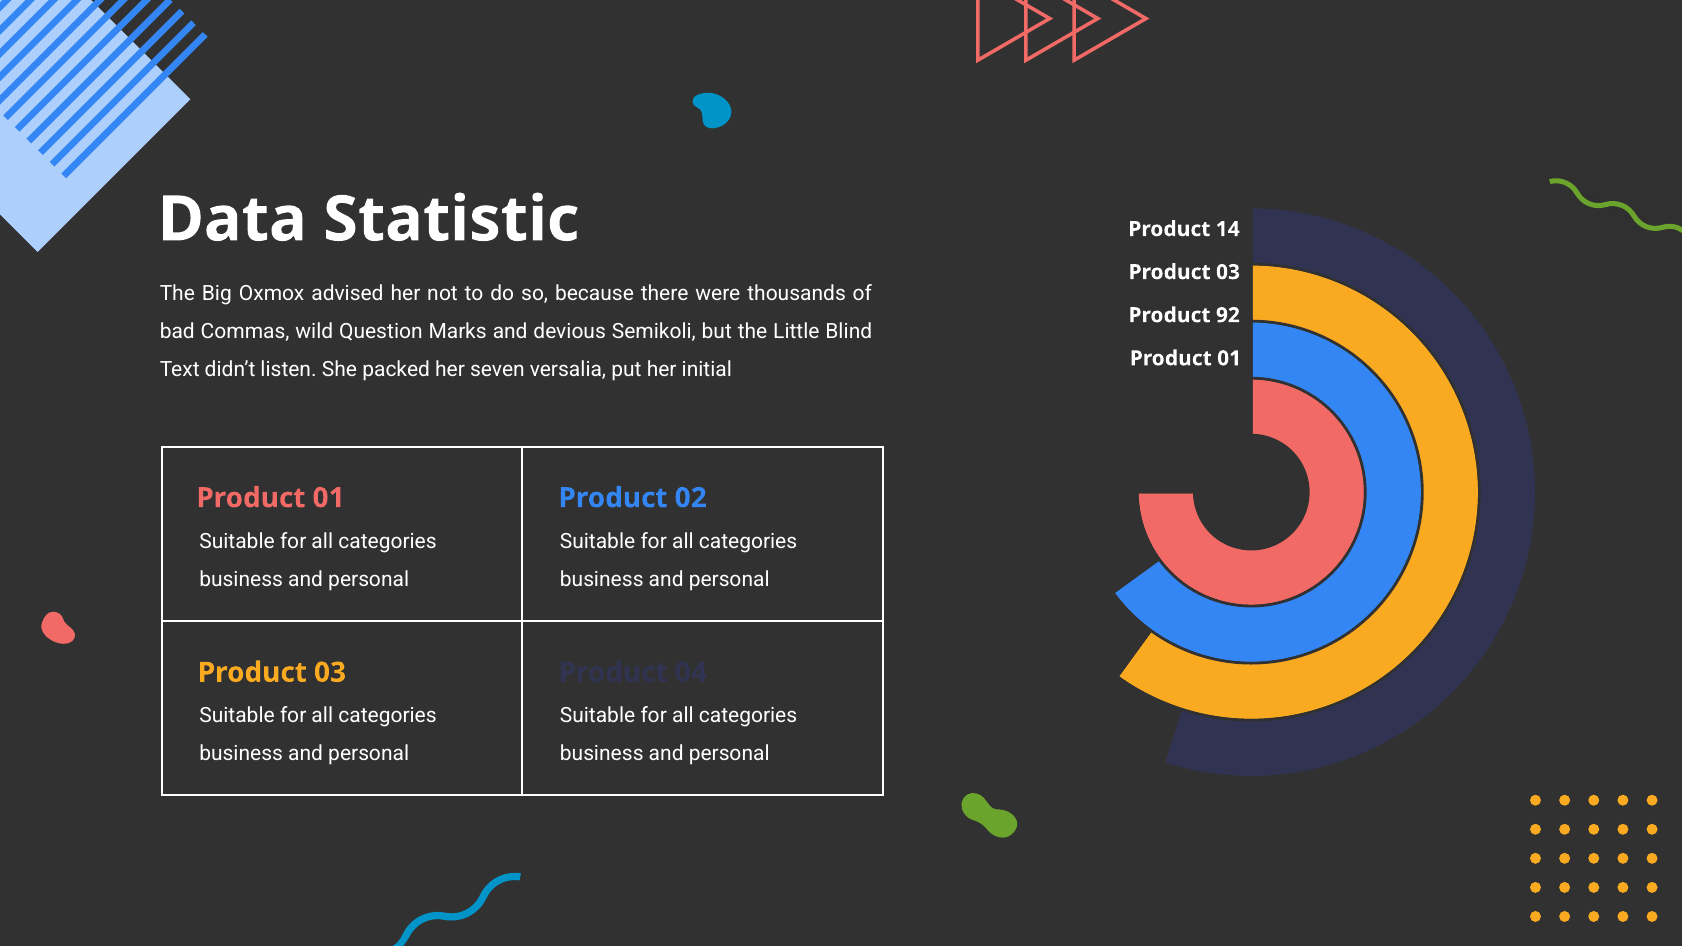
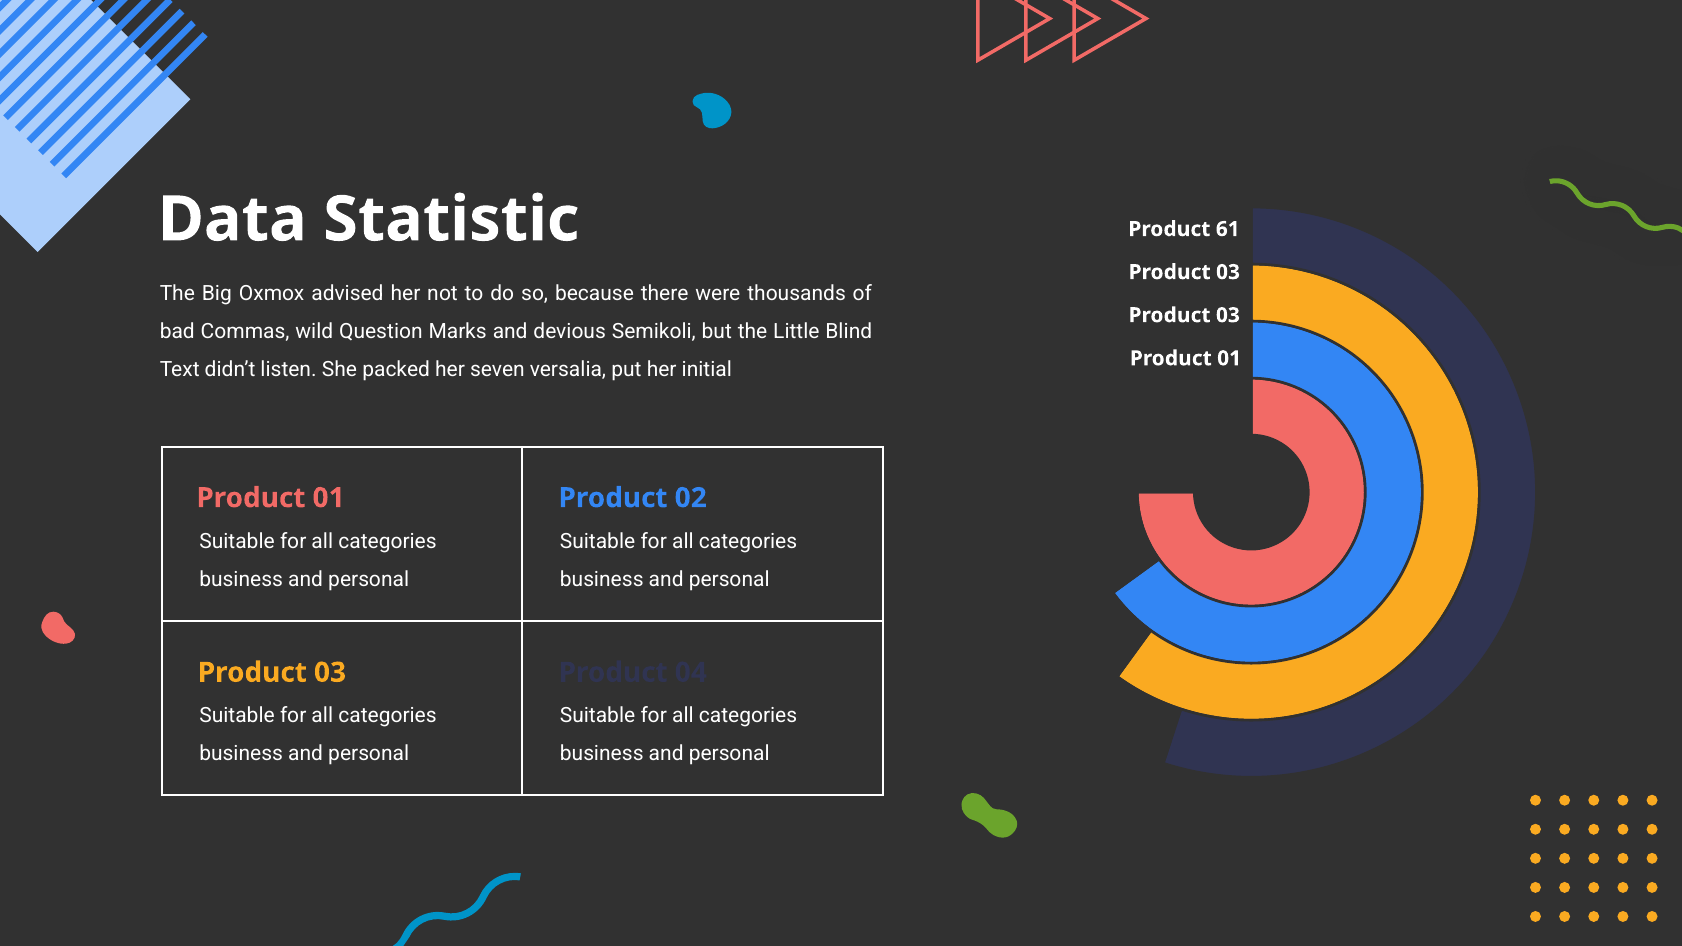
14: 14 -> 61
92 at (1228, 315): 92 -> 03
